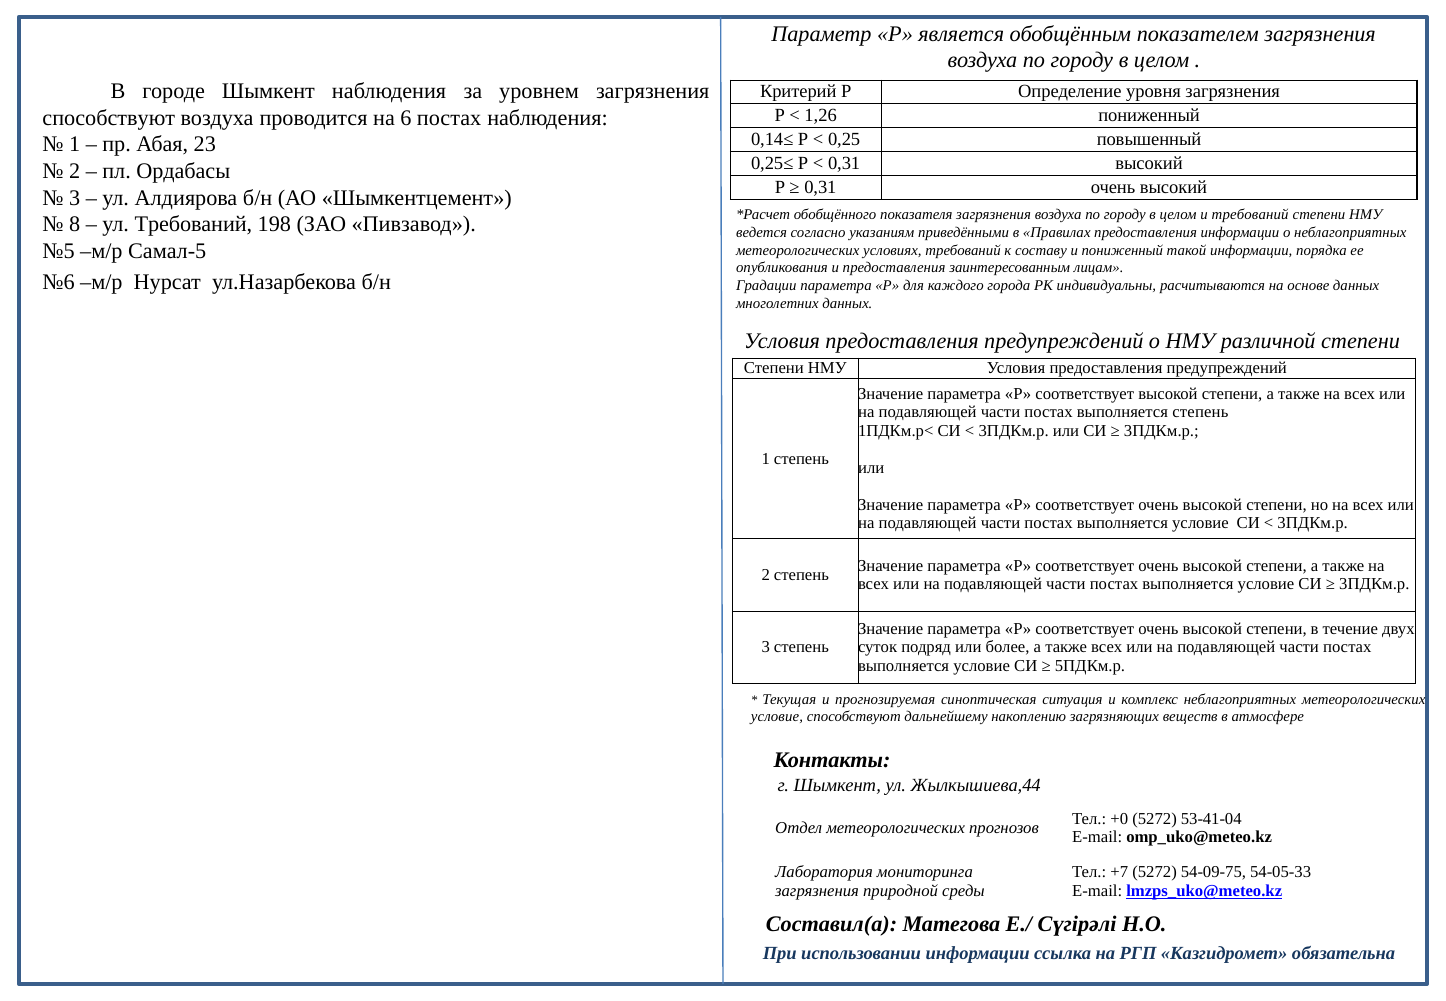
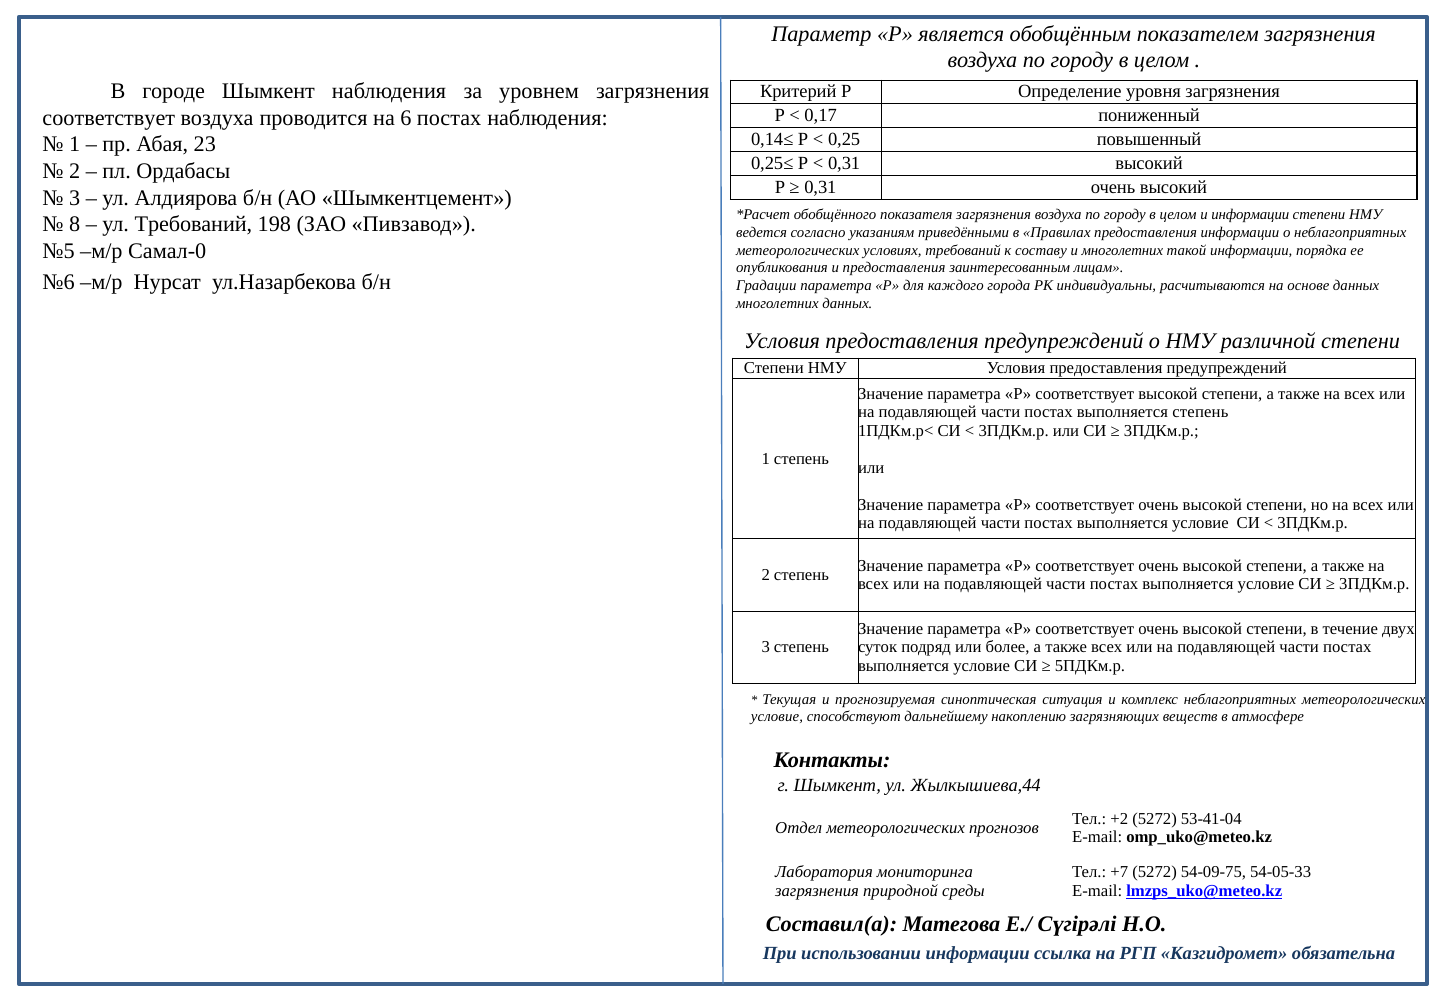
1,26: 1,26 -> 0,17
способствуют at (109, 118): способствуют -> соответствует
и требований: требований -> информации
Самал-5: Самал-5 -> Самал-0
и пониженный: пониженный -> многолетних
+0: +0 -> +2
